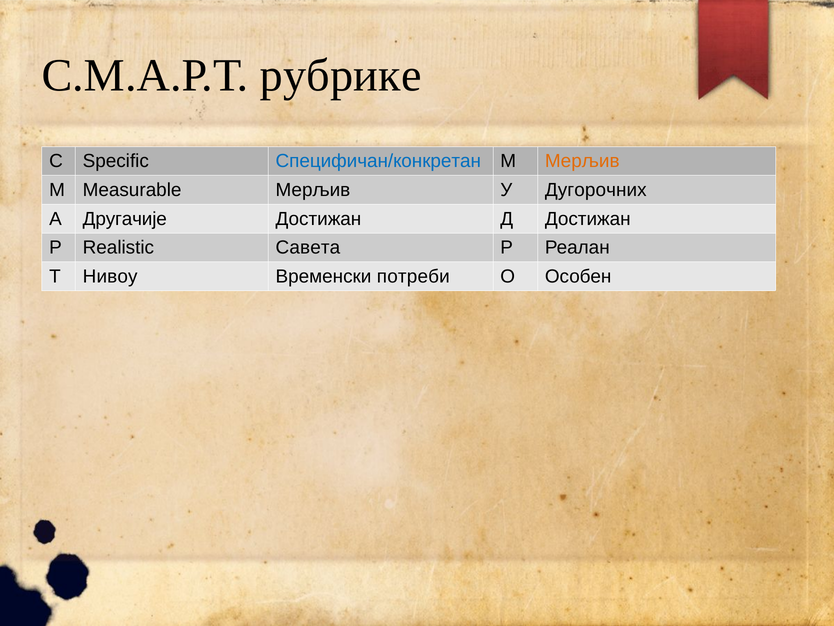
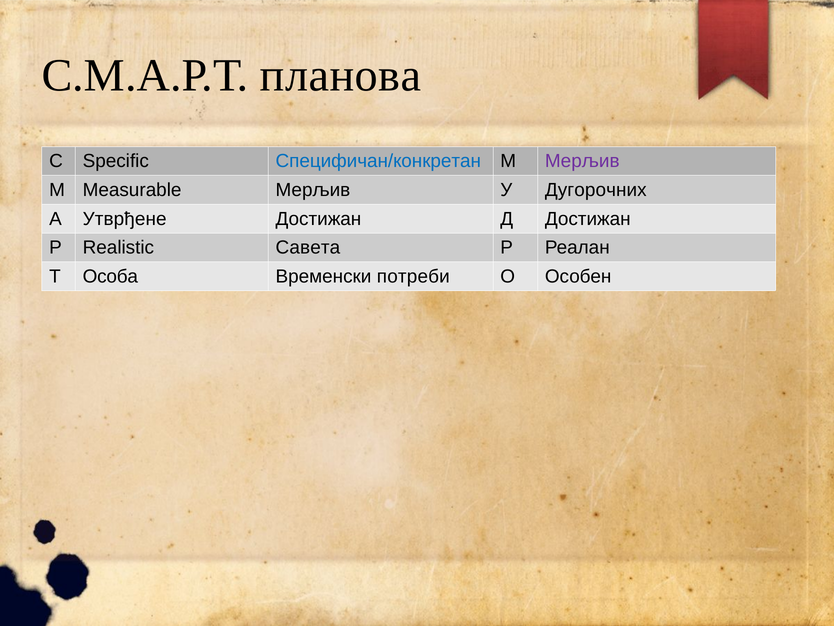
рубрике: рубрике -> планова
Мерљив at (582, 161) colour: orange -> purple
Другачије: Другачије -> Утврђене
Нивоу: Нивоу -> Особа
